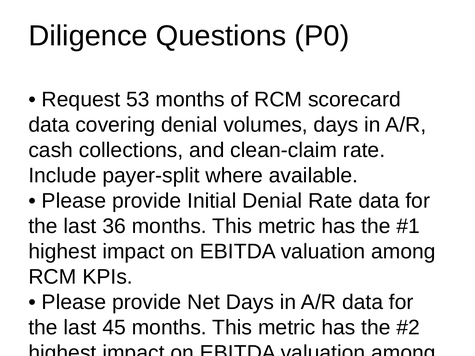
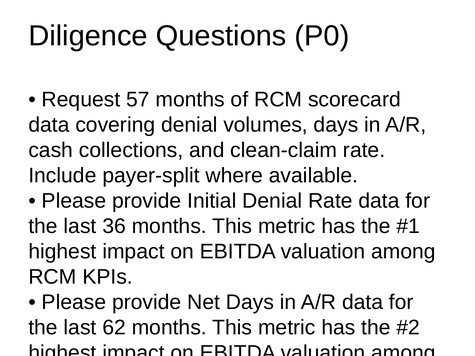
53: 53 -> 57
45: 45 -> 62
